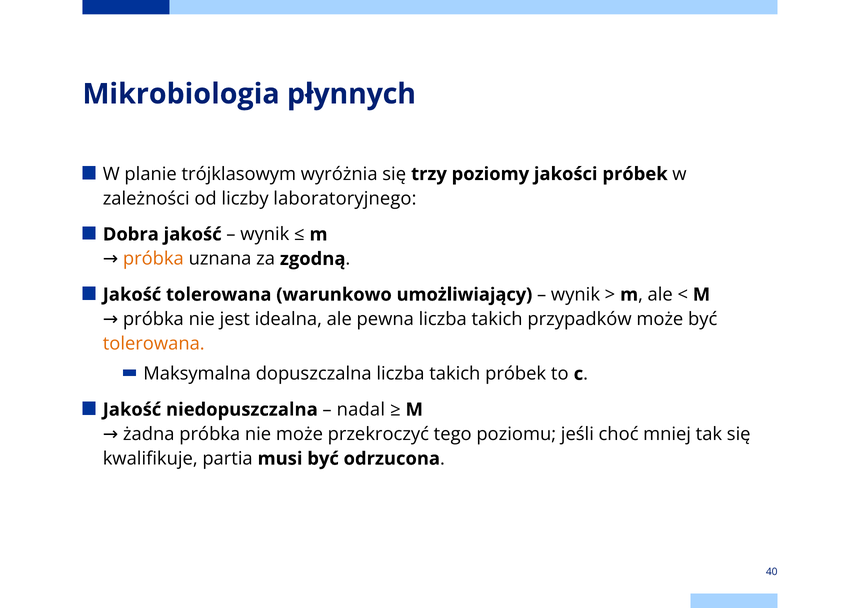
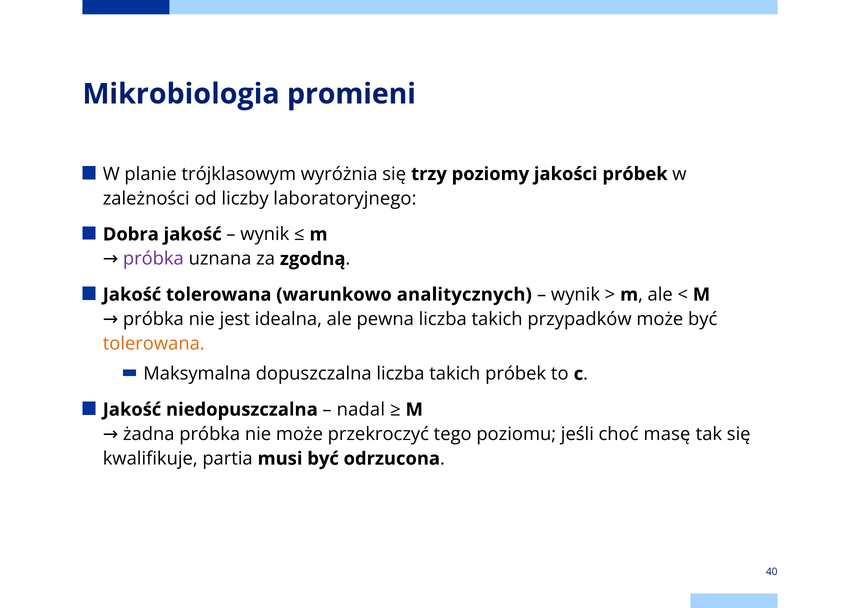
płynnych: płynnych -> promieni
próbka at (153, 259) colour: orange -> purple
umożliwiający: umożliwiający -> analitycznych
mniej: mniej -> masę
